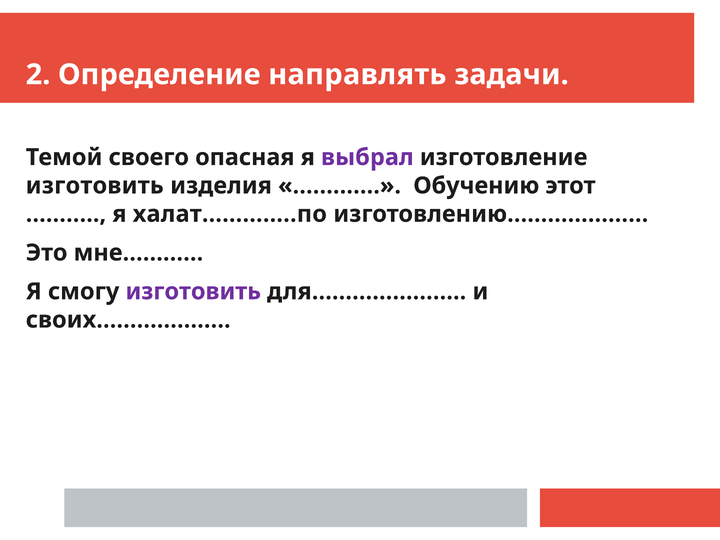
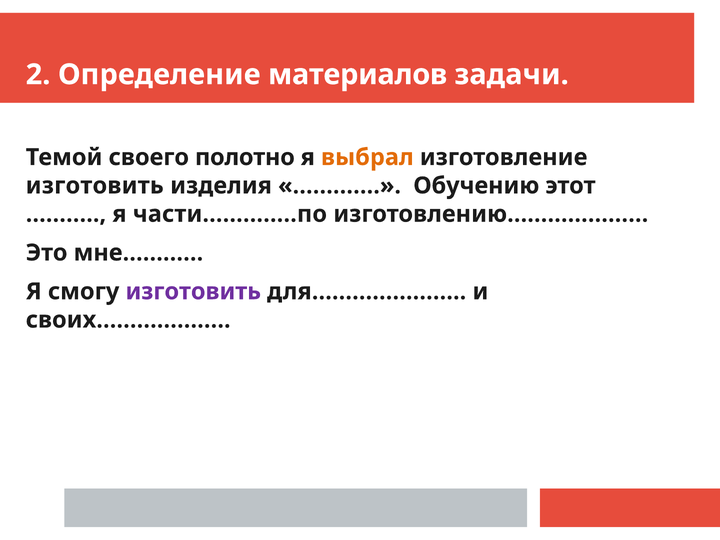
направлять: направлять -> материалов
опасная: опасная -> полотно
выбрал colour: purple -> orange
халат…………..по: халат…………..по -> части…………..по
